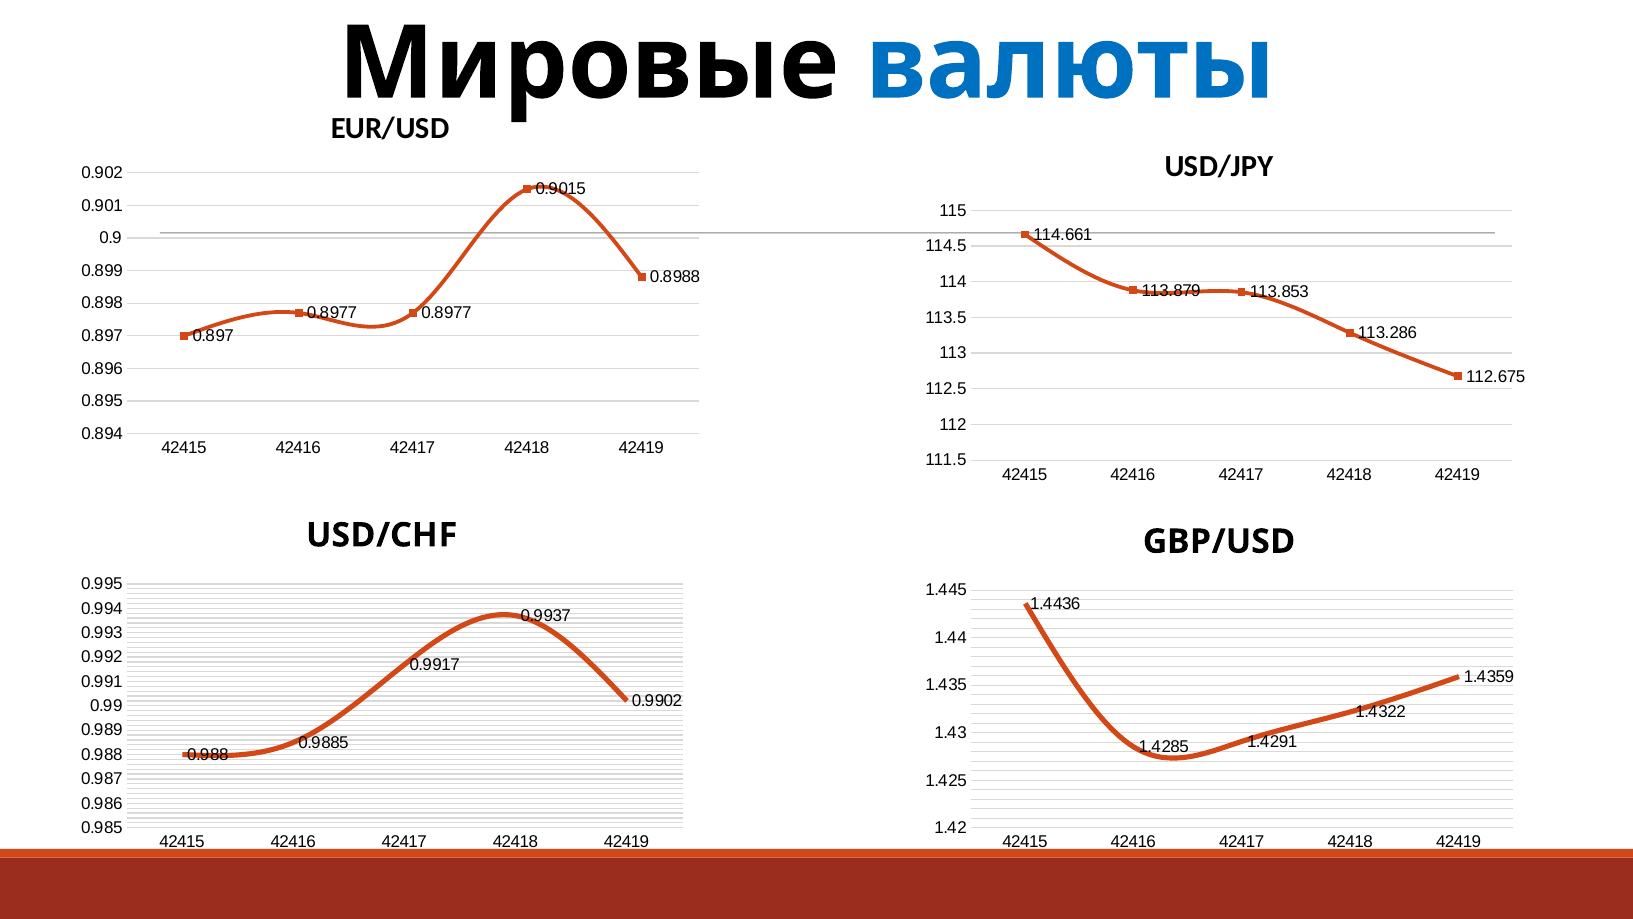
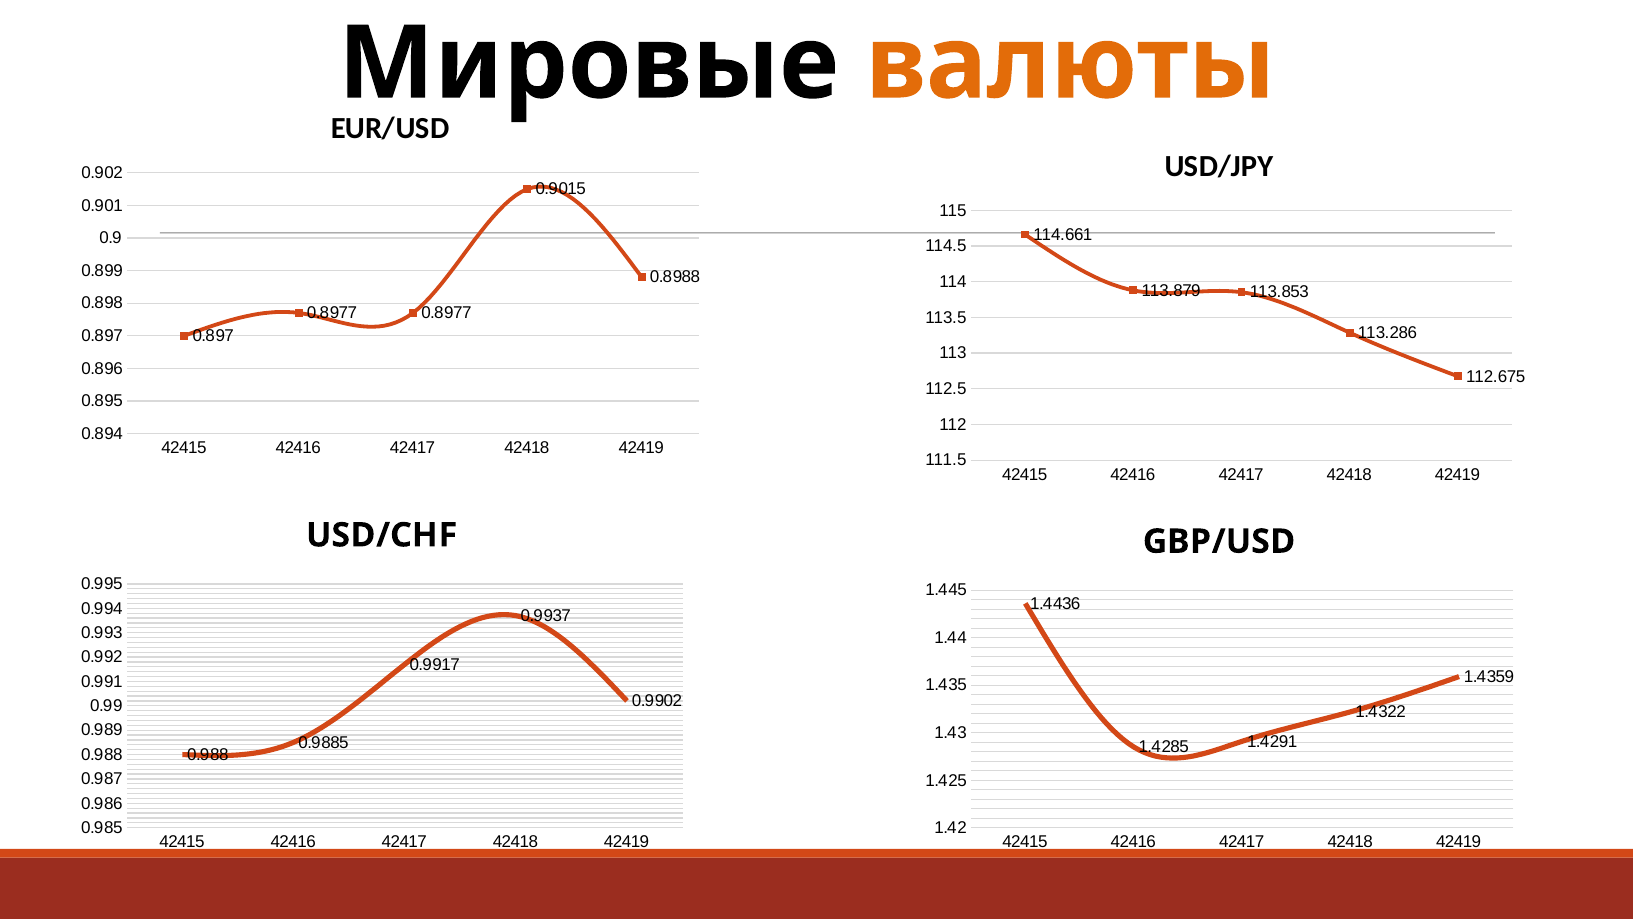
валюты colour: blue -> orange
